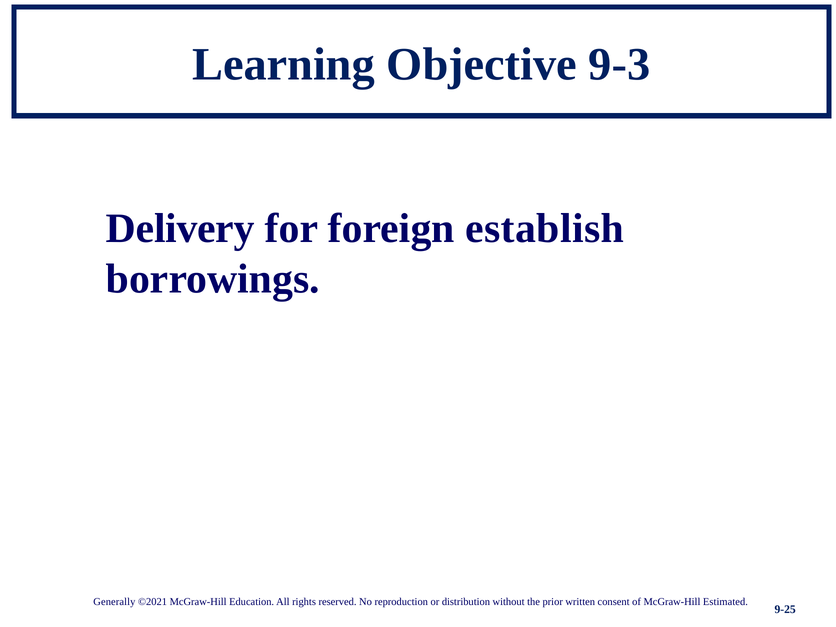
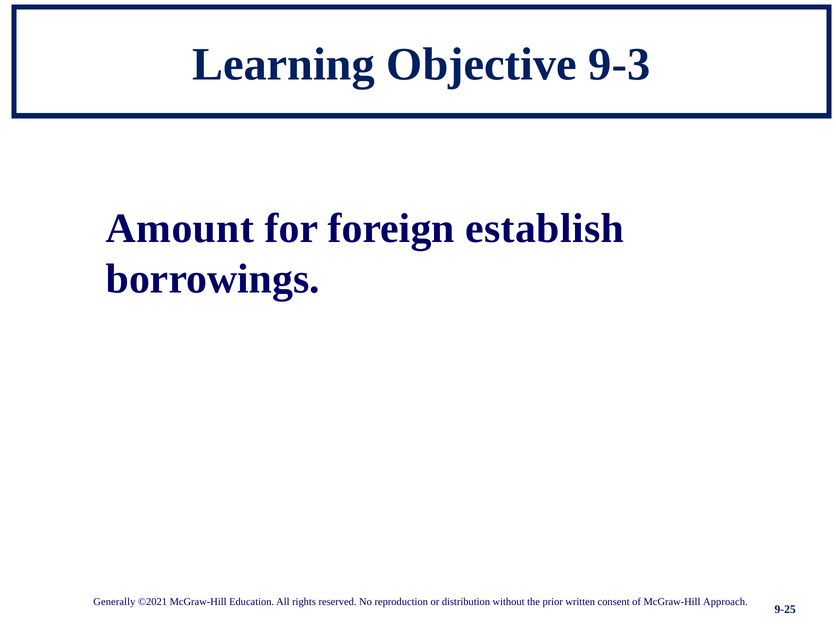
Delivery: Delivery -> Amount
Estimated: Estimated -> Approach
